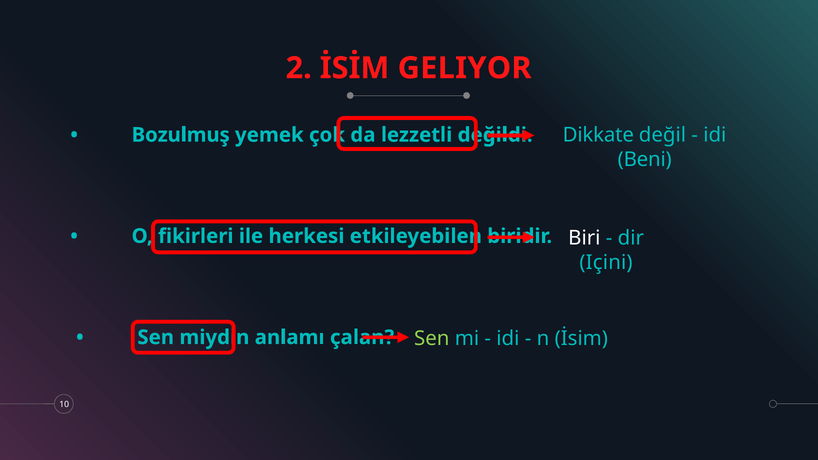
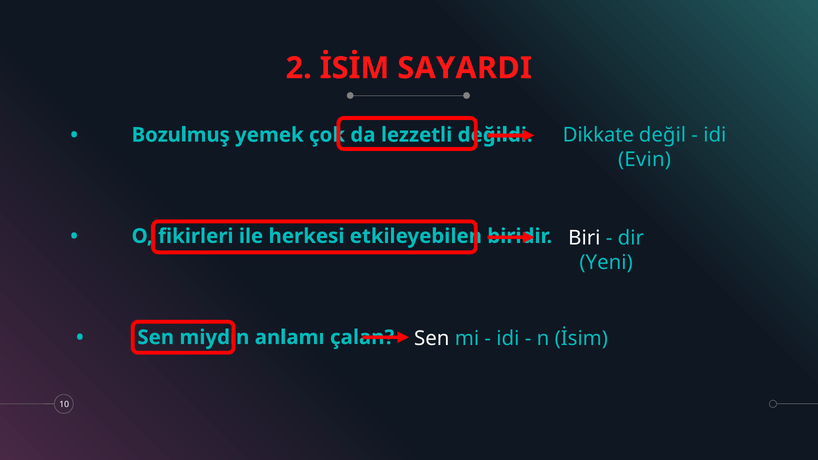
GELIYOR: GELIYOR -> SAYARDI
Beni: Beni -> Evin
Içini: Içini -> Yeni
Sen at (432, 339) colour: light green -> white
